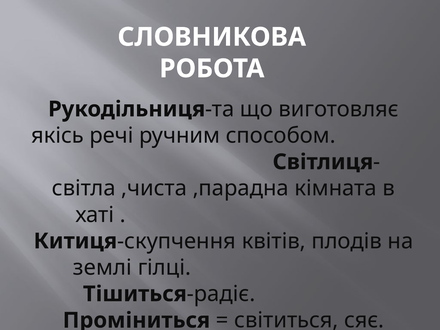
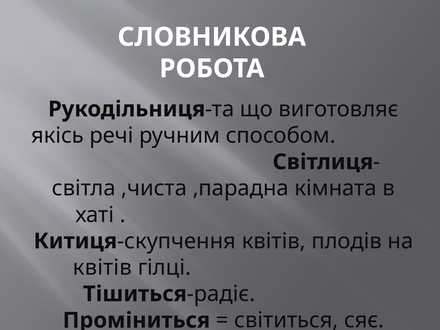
землі at (102, 268): землі -> квітів
